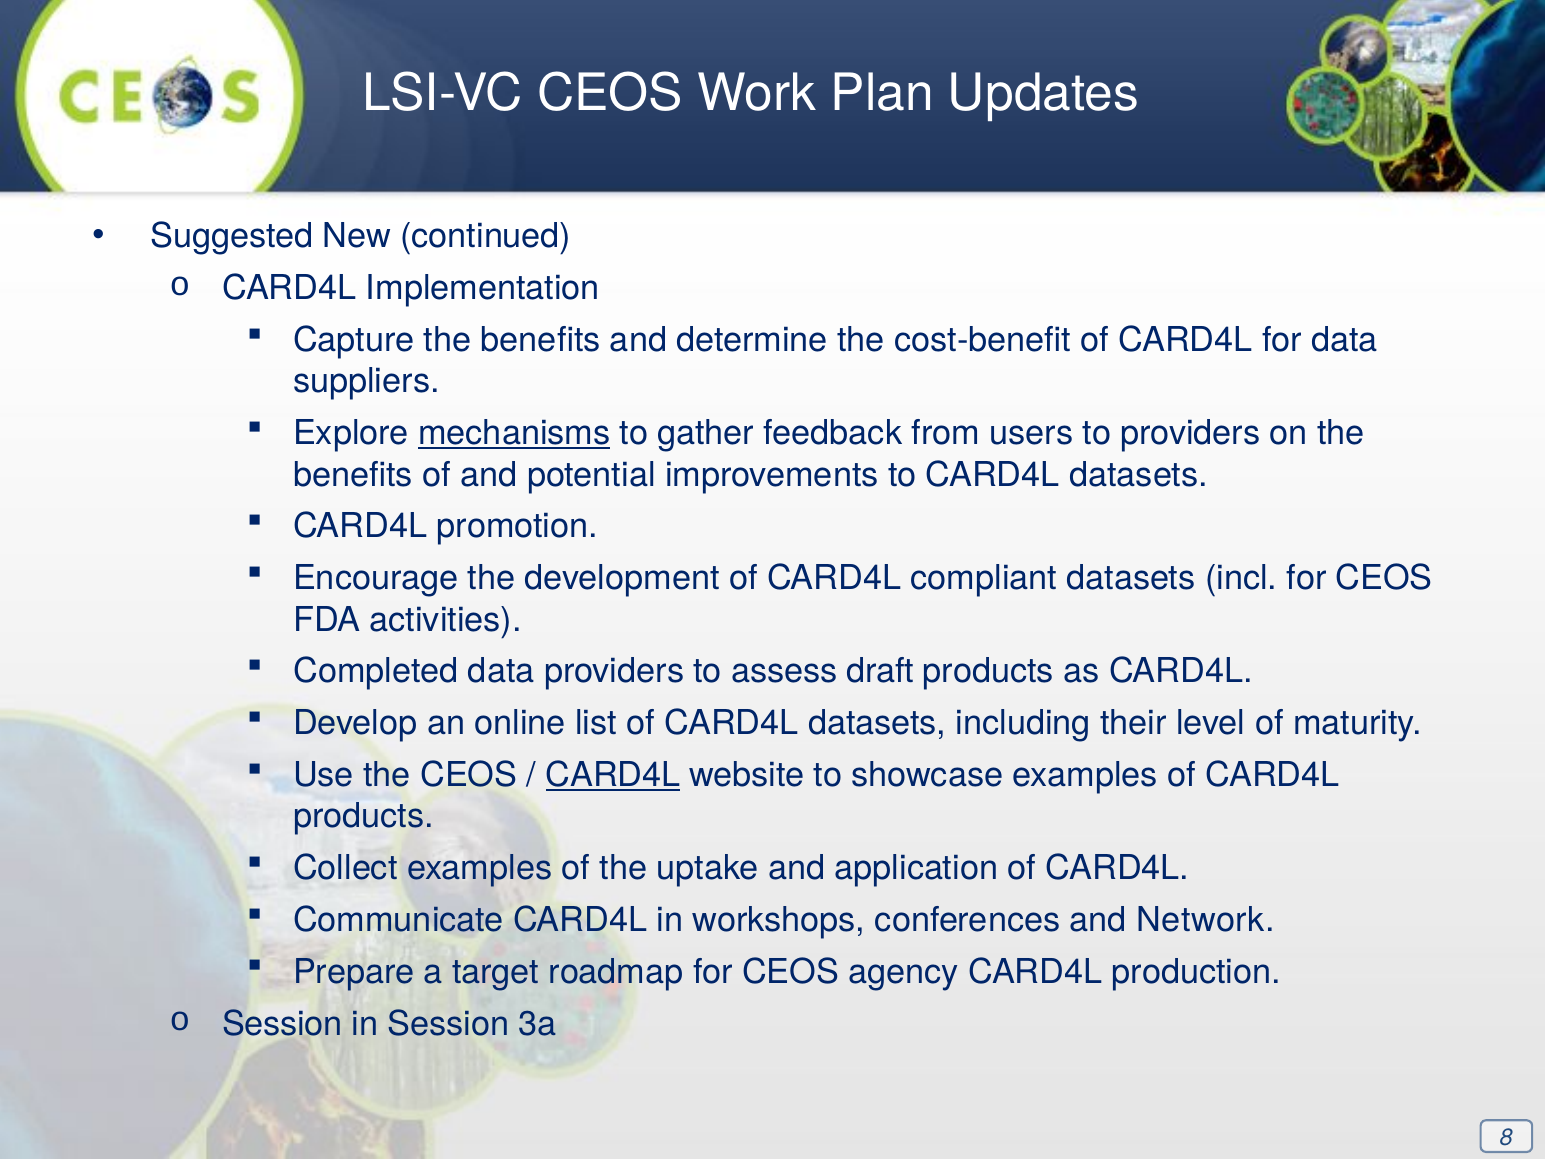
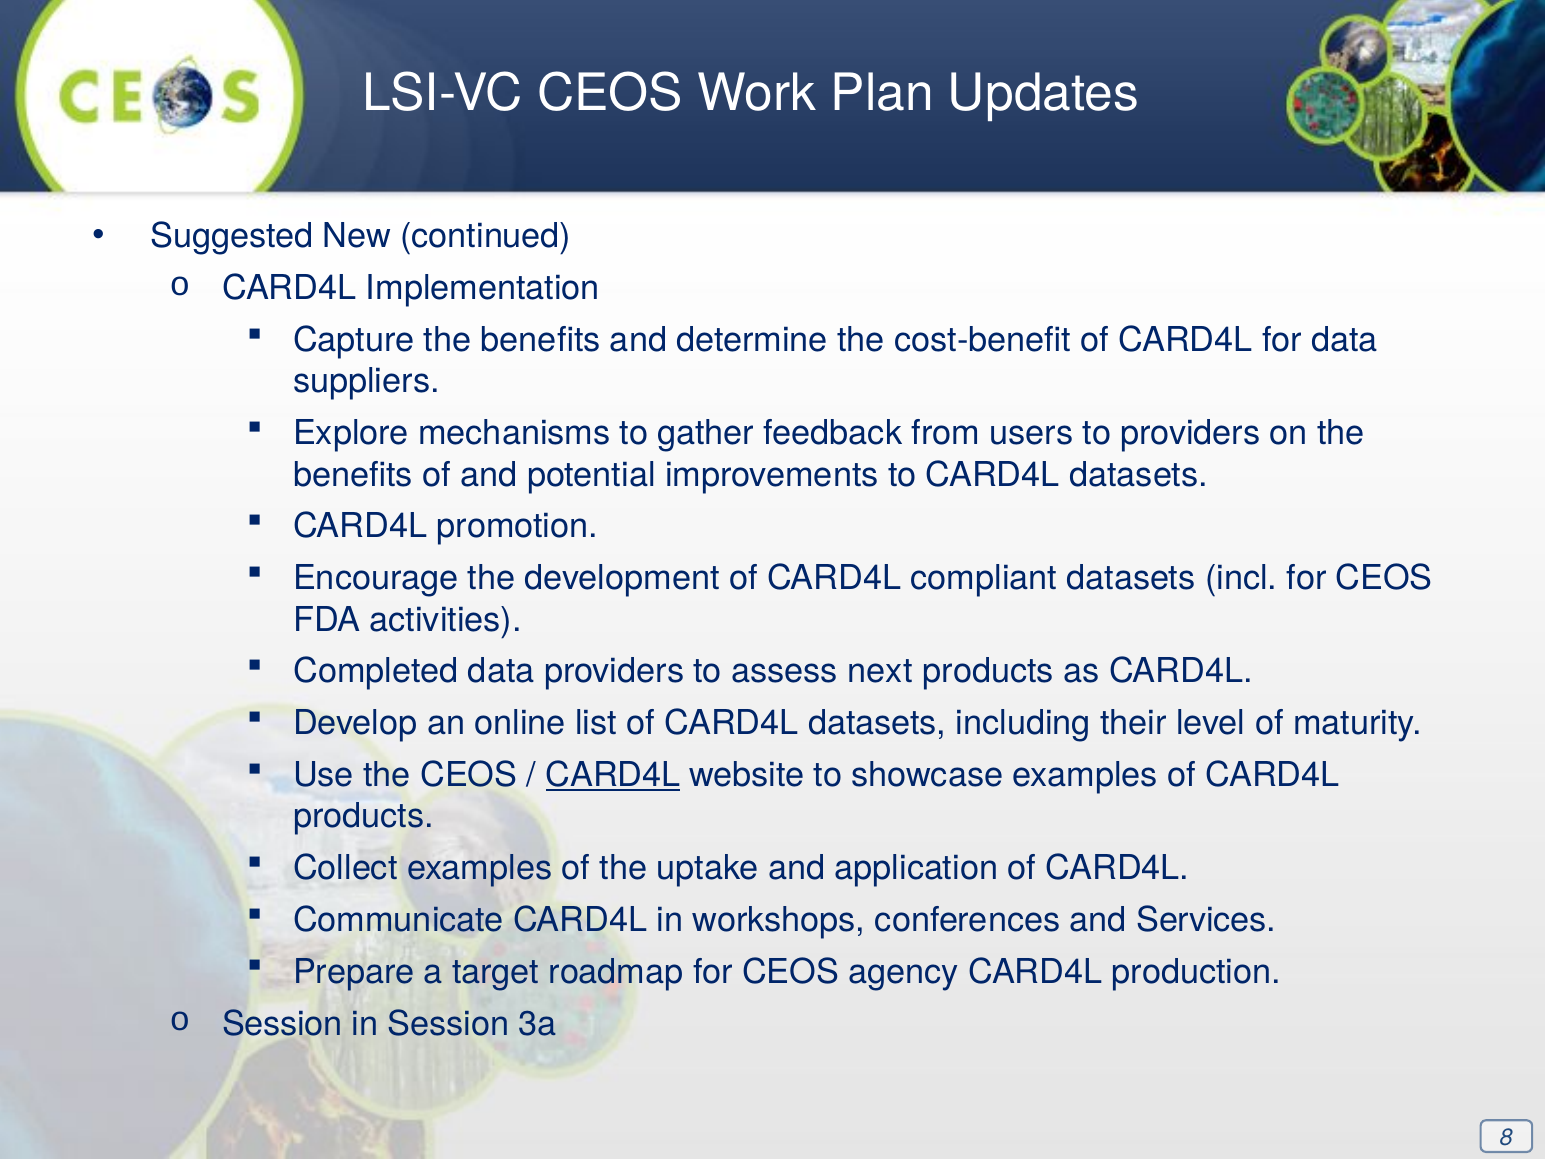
mechanisms underline: present -> none
draft: draft -> next
Network: Network -> Services
